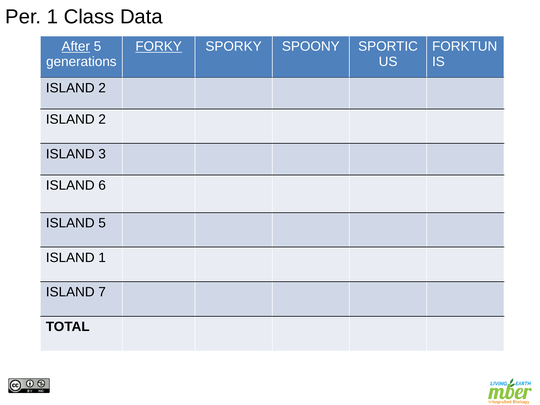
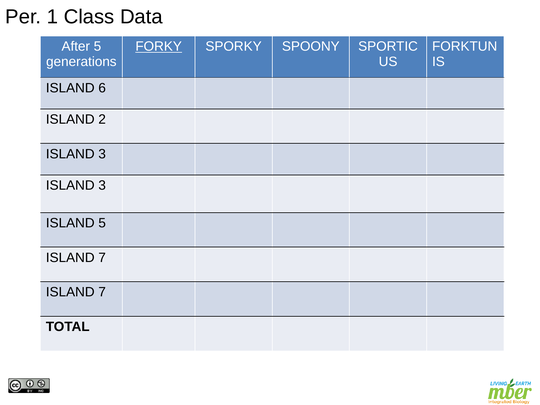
After underline: present -> none
2 at (102, 88): 2 -> 6
6 at (102, 186): 6 -> 3
1 at (102, 258): 1 -> 7
